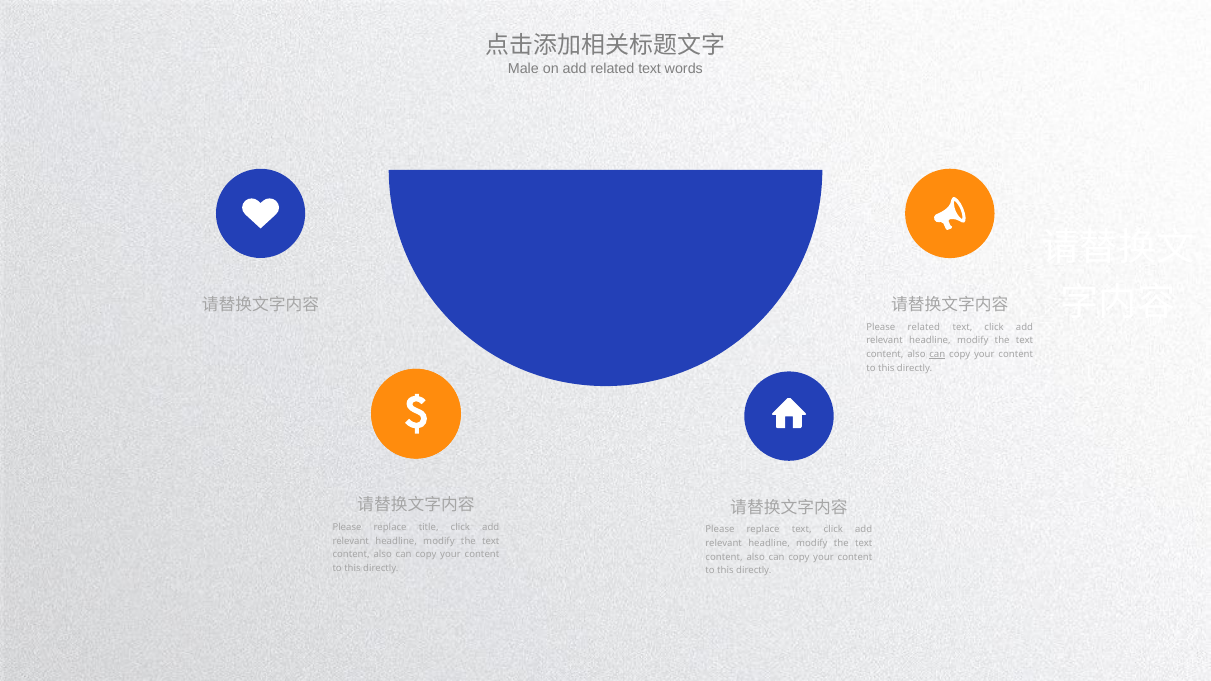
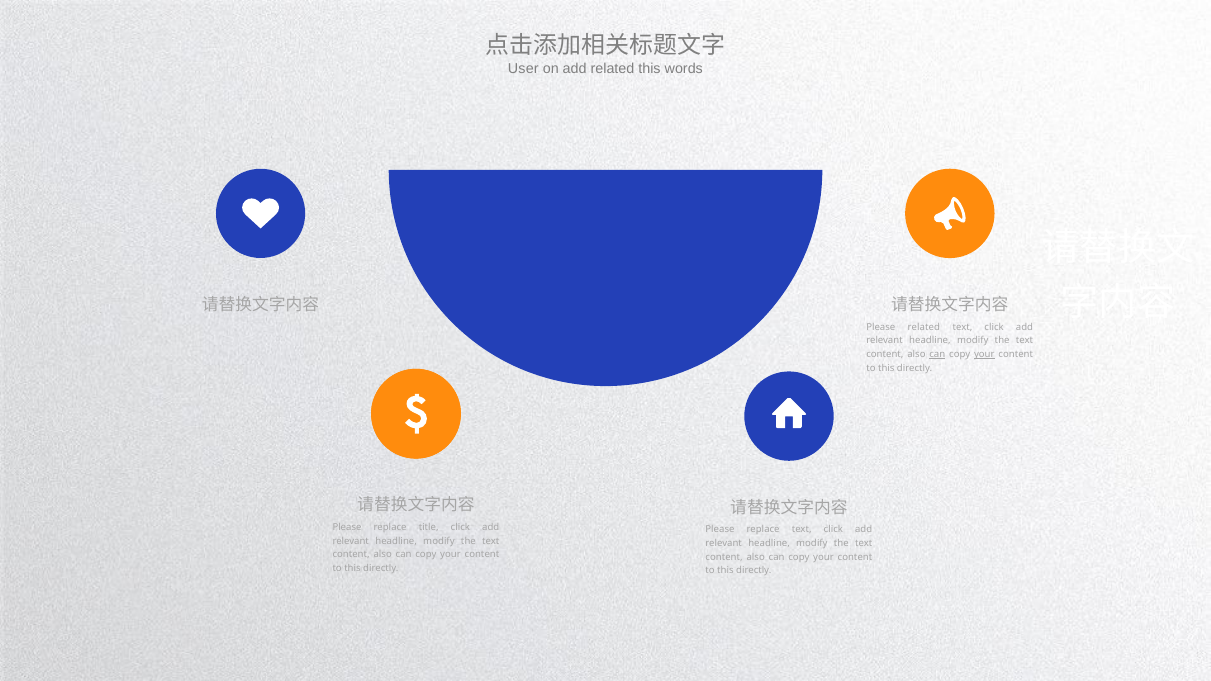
Male: Male -> User
add related text: text -> this
your at (984, 354) underline: none -> present
